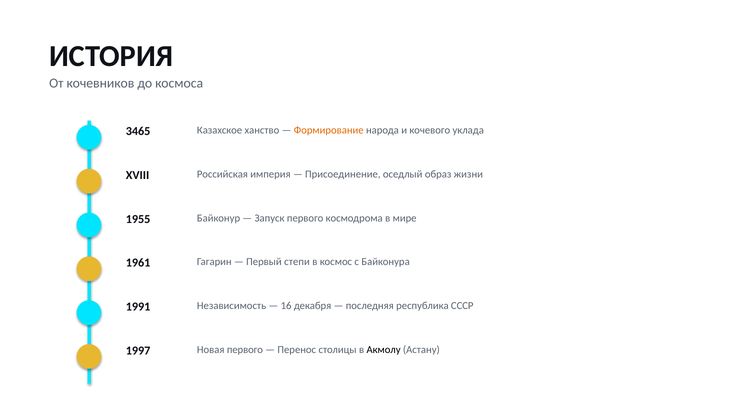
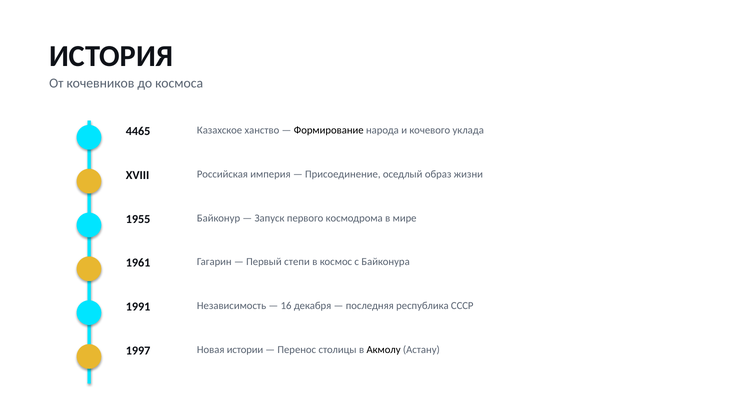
3465: 3465 -> 4465
Формирование colour: orange -> black
Новая первого: первого -> истории
